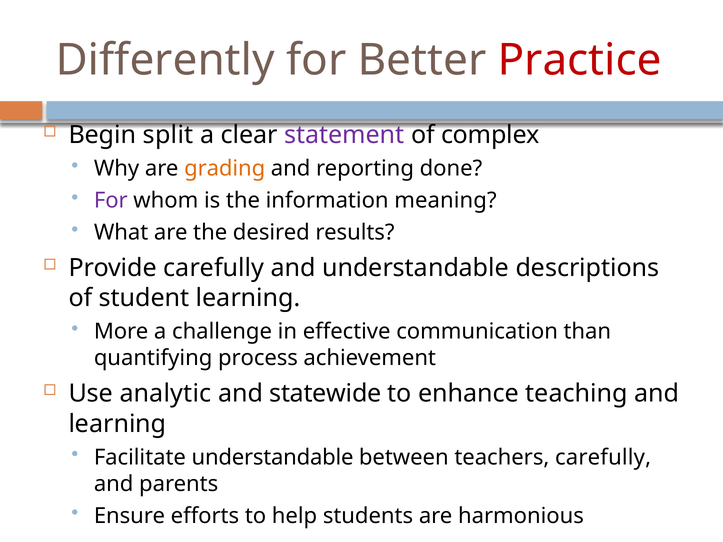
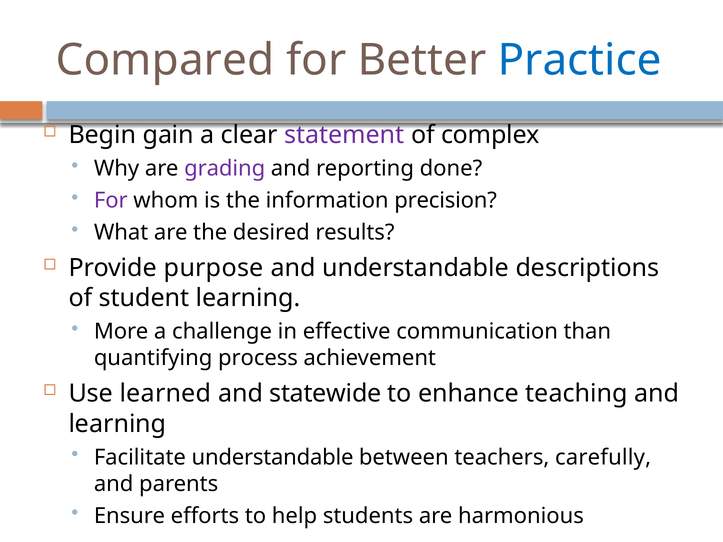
Differently: Differently -> Compared
Practice colour: red -> blue
split: split -> gain
grading colour: orange -> purple
meaning: meaning -> precision
Provide carefully: carefully -> purpose
analytic: analytic -> learned
